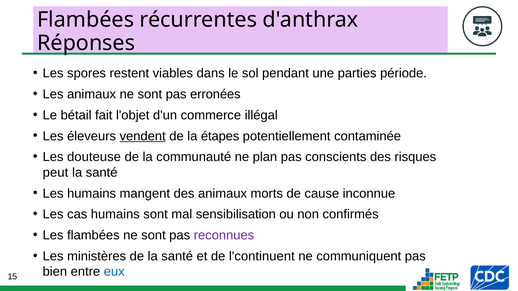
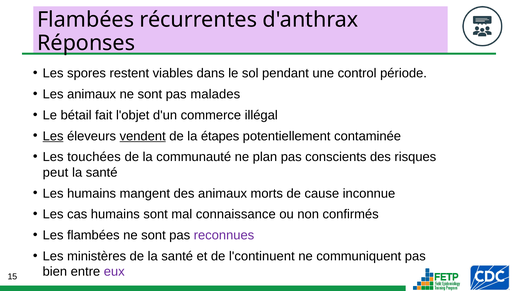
parties: parties -> control
erronées: erronées -> malades
Les at (53, 136) underline: none -> present
douteuse: douteuse -> touchées
sensibilisation: sensibilisation -> connaissance
eux colour: blue -> purple
